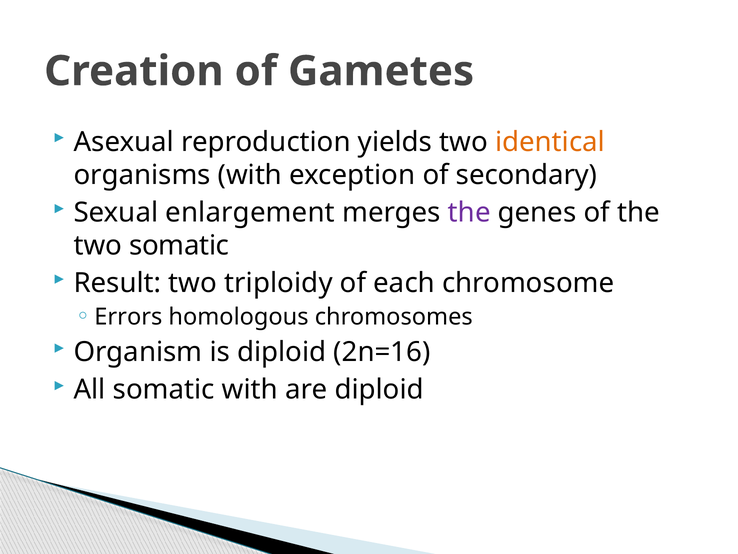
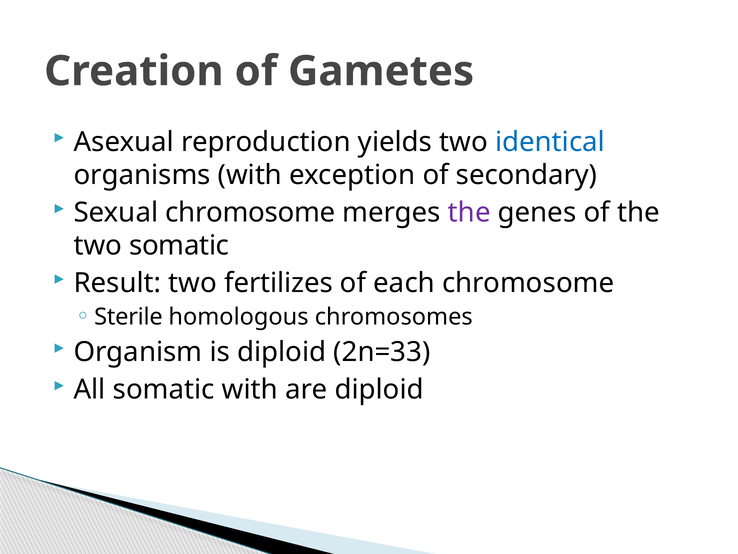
identical colour: orange -> blue
Sexual enlargement: enlargement -> chromosome
triploidy: triploidy -> fertilizes
Errors: Errors -> Sterile
2n=16: 2n=16 -> 2n=33
